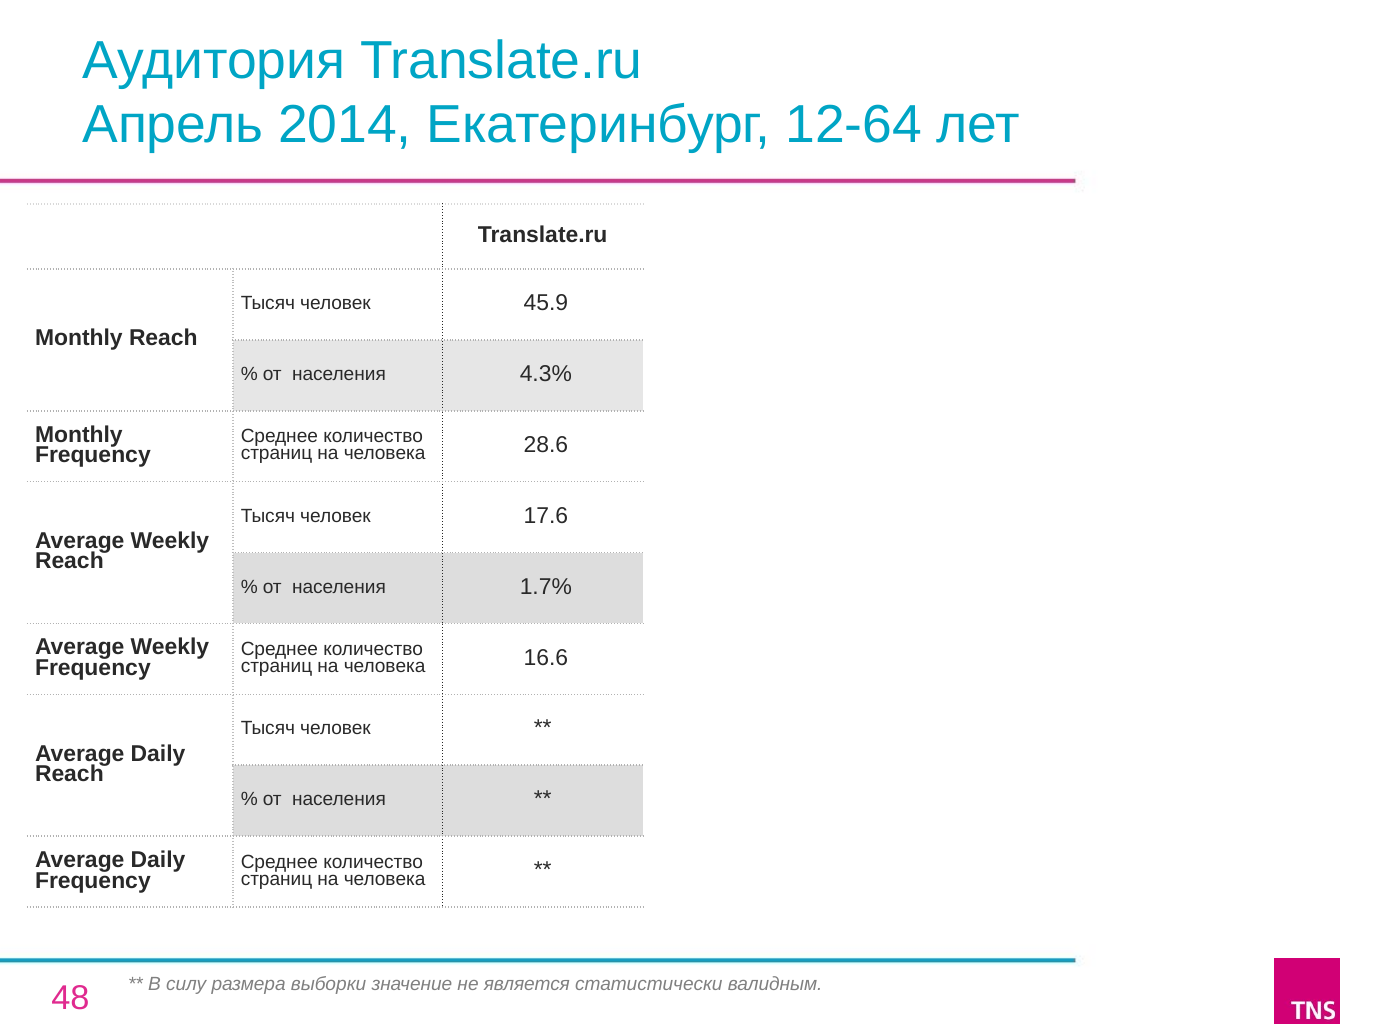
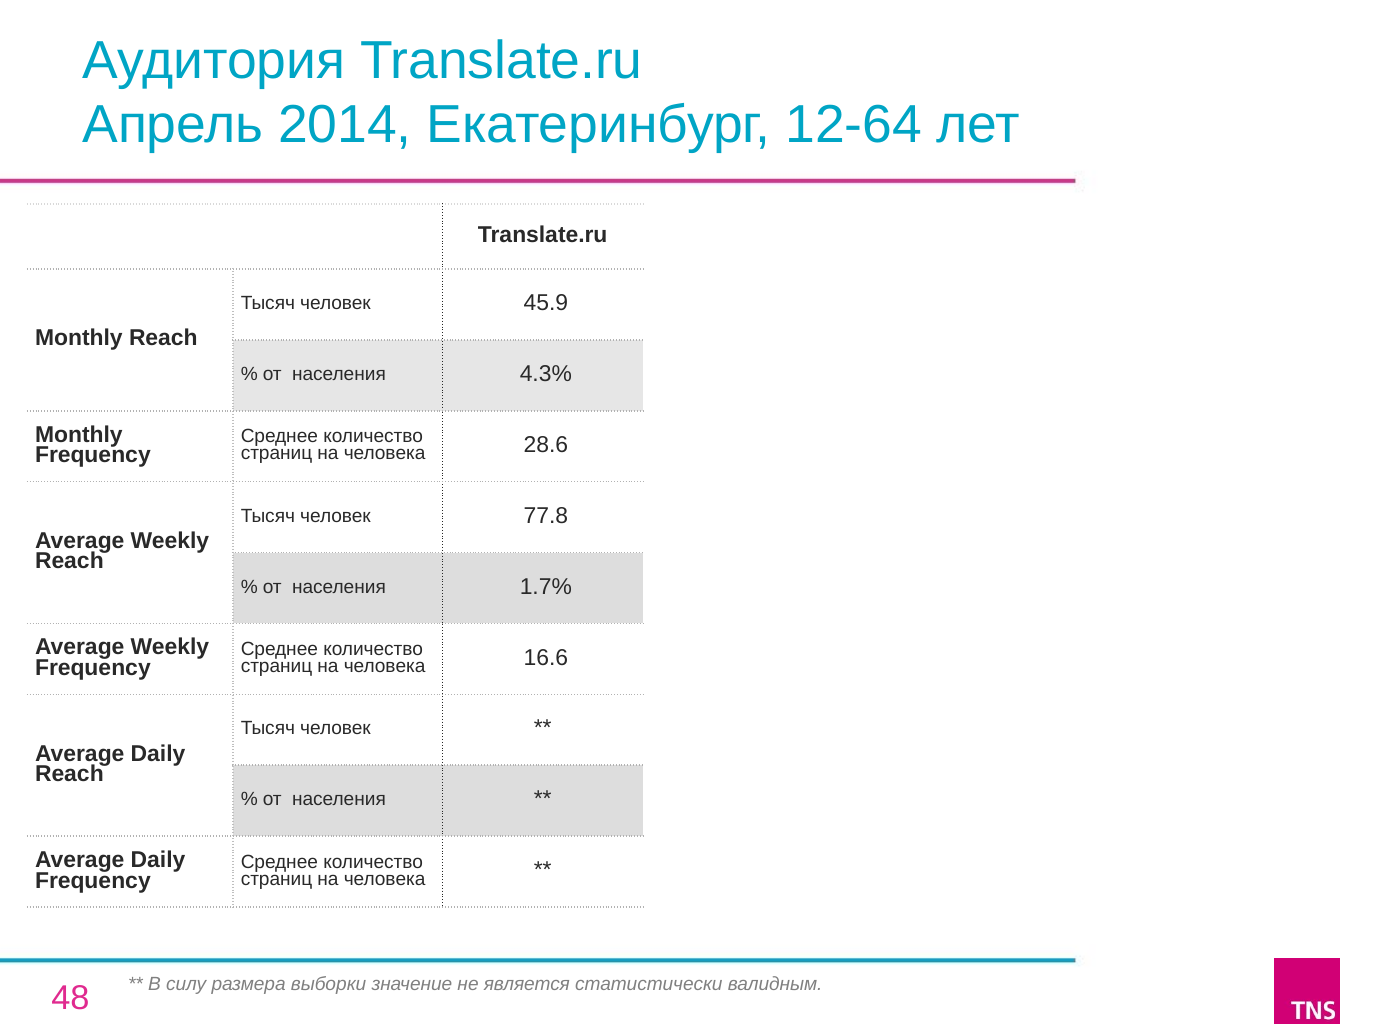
17.6: 17.6 -> 77.8
